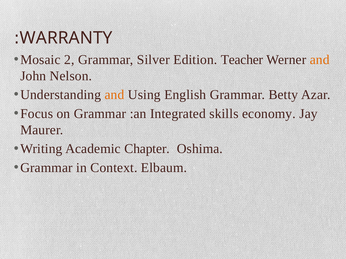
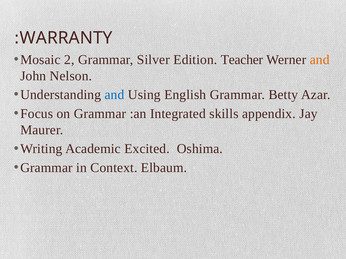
and at (114, 95) colour: orange -> blue
economy: economy -> appendix
Chapter: Chapter -> Excited
